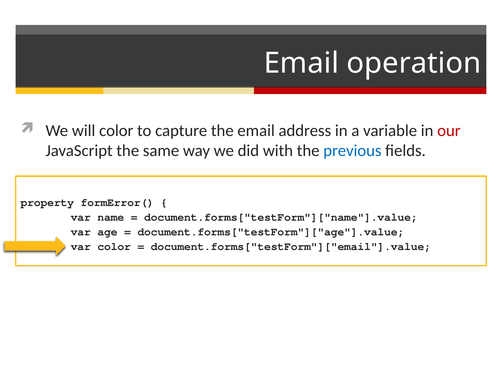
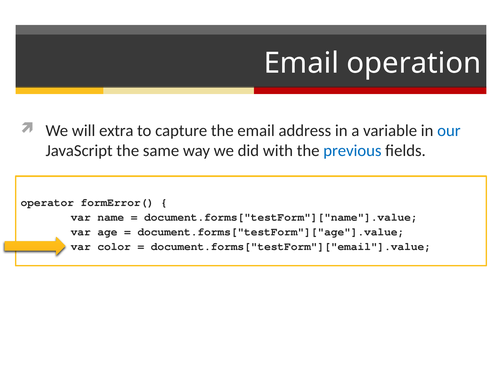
will color: color -> extra
our colour: red -> blue
property: property -> operator
